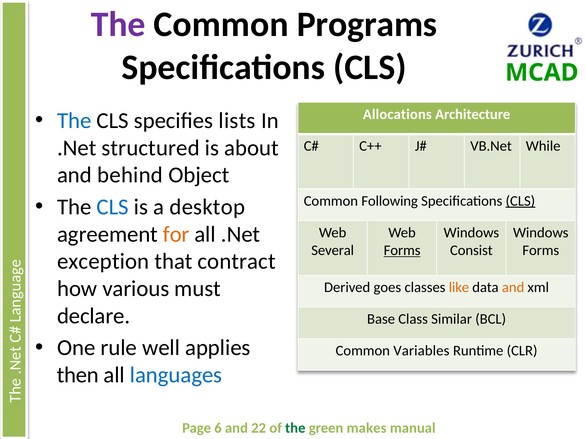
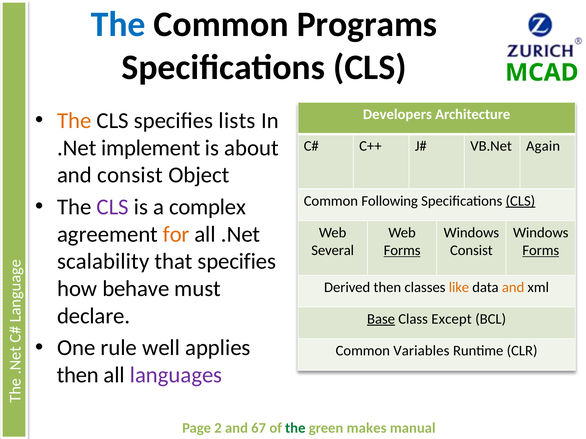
The at (118, 24) colour: purple -> blue
Allocations: Allocations -> Developers
The at (74, 121) colour: blue -> orange
structured: structured -> implement
While: While -> Again
and behind: behind -> consist
CLS at (113, 207) colour: blue -> purple
desktop: desktop -> complex
Forms at (541, 251) underline: none -> present
exception: exception -> scalability
that contract: contract -> specifies
various: various -> behave
Derived goes: goes -> then
Base underline: none -> present
Similar: Similar -> Except
languages colour: blue -> purple
6: 6 -> 2
22: 22 -> 67
